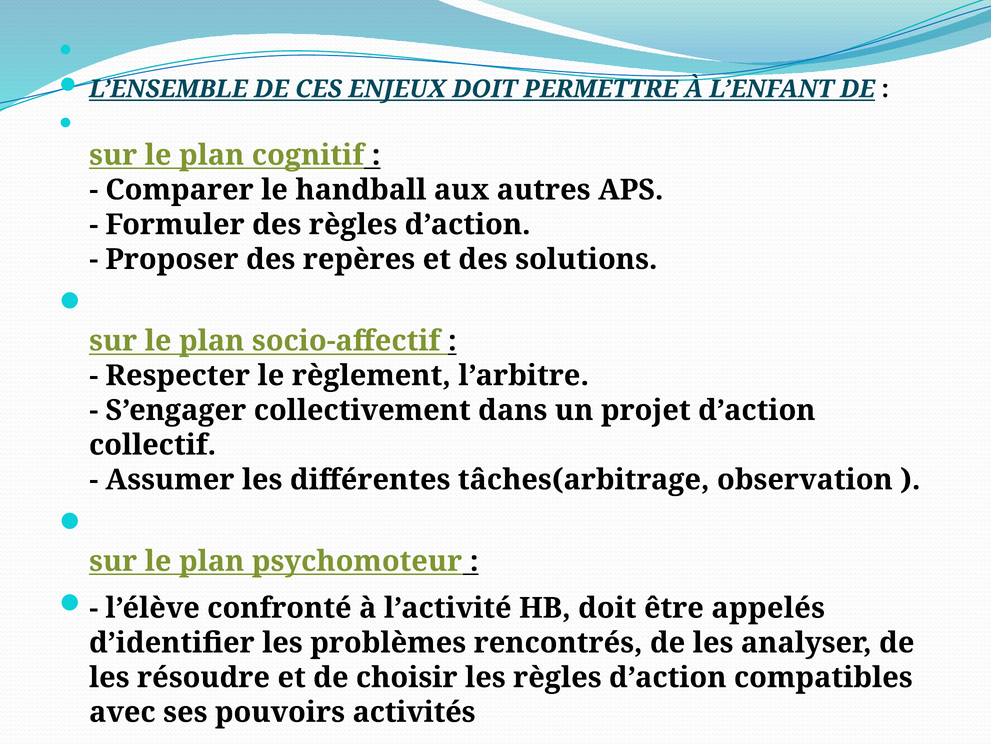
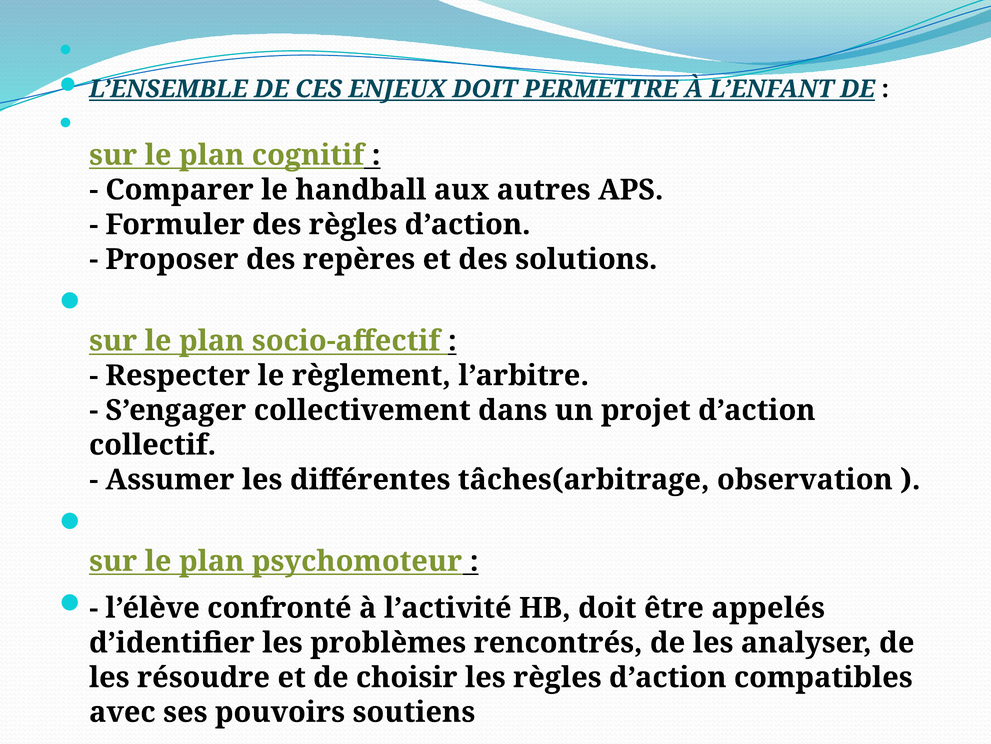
activités: activités -> soutiens
